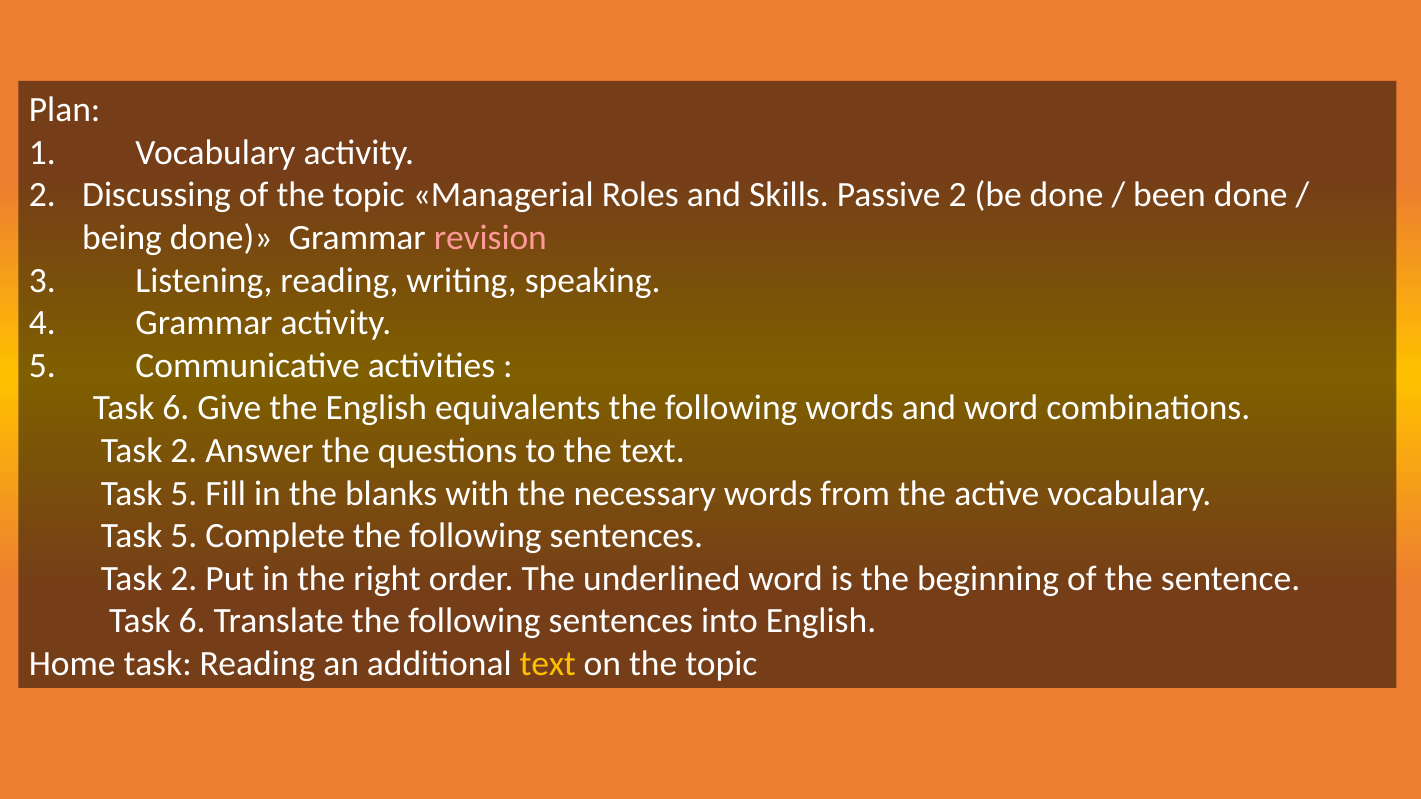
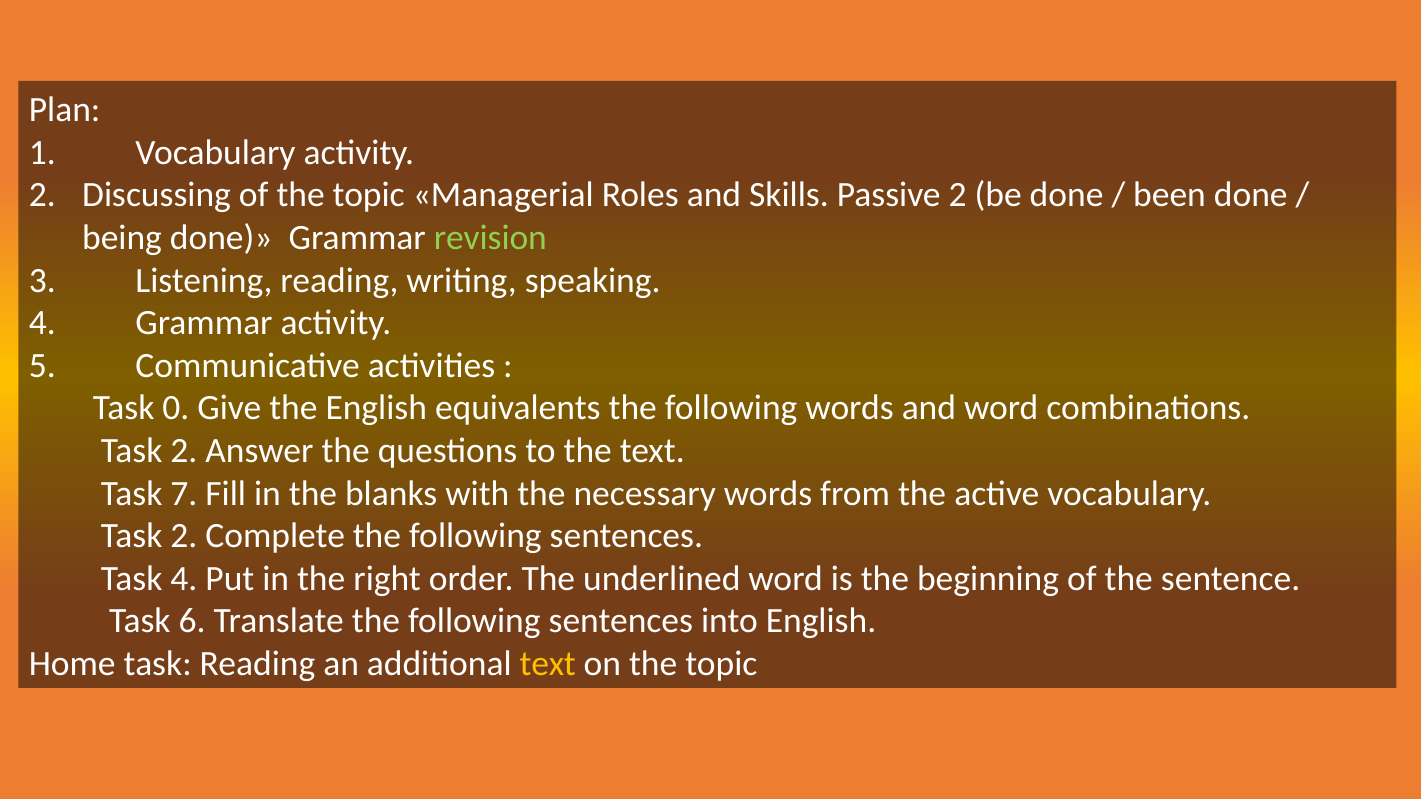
revision colour: pink -> light green
6 at (176, 408): 6 -> 0
5 at (184, 494): 5 -> 7
5 at (184, 536): 5 -> 2
2 at (184, 579): 2 -> 4
